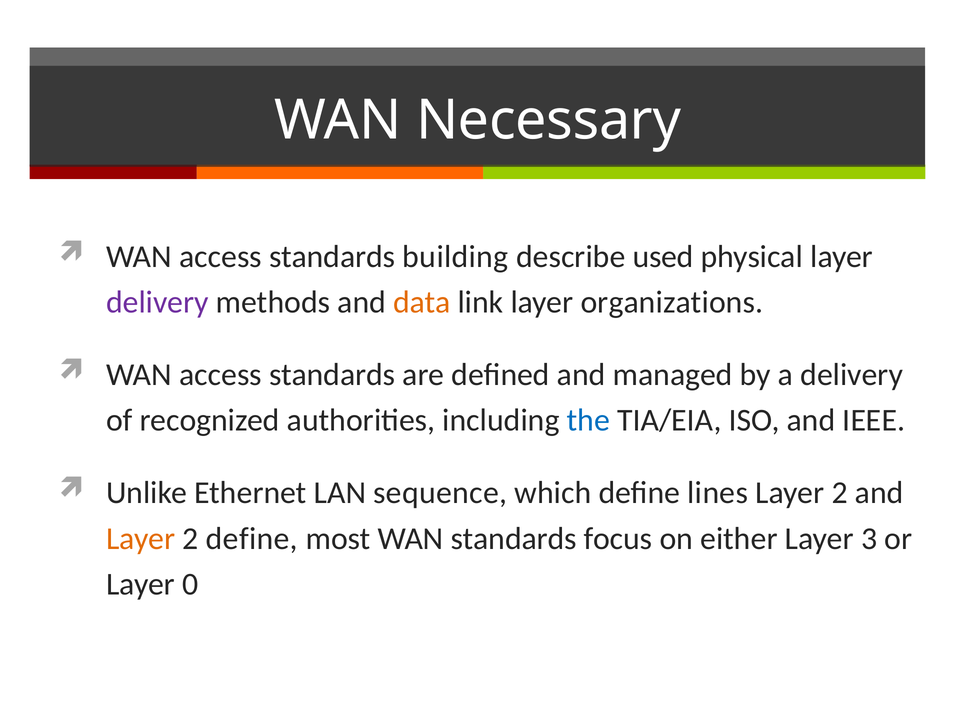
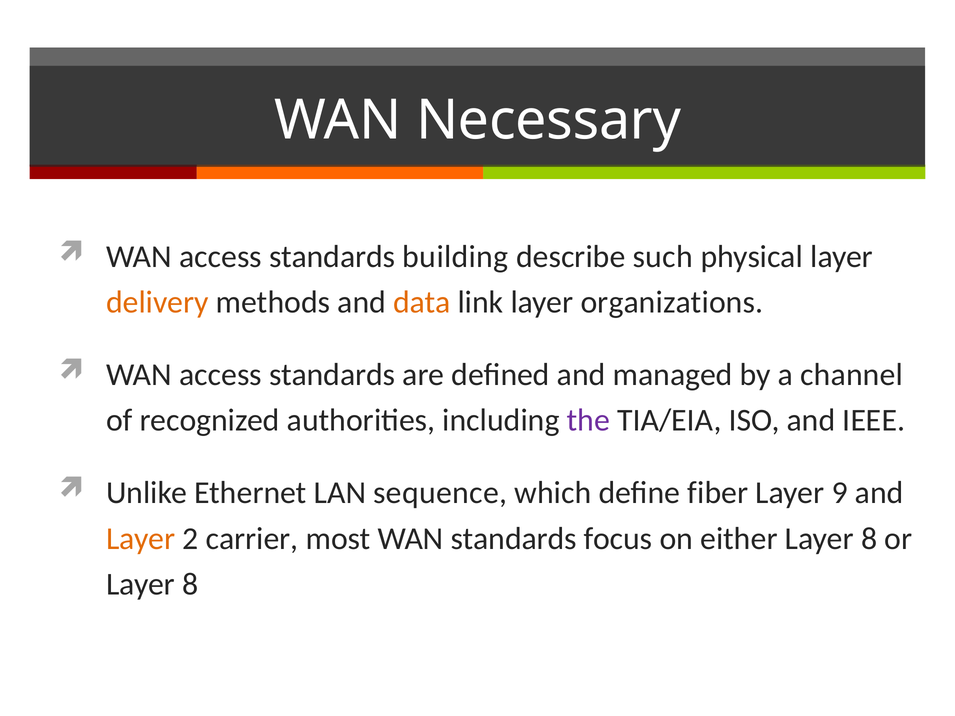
used: used -> such
delivery at (157, 302) colour: purple -> orange
a delivery: delivery -> channel
the colour: blue -> purple
lines: lines -> fiber
2 at (840, 493): 2 -> 9
2 define: define -> carrier
either Layer 3: 3 -> 8
0 at (190, 585): 0 -> 8
